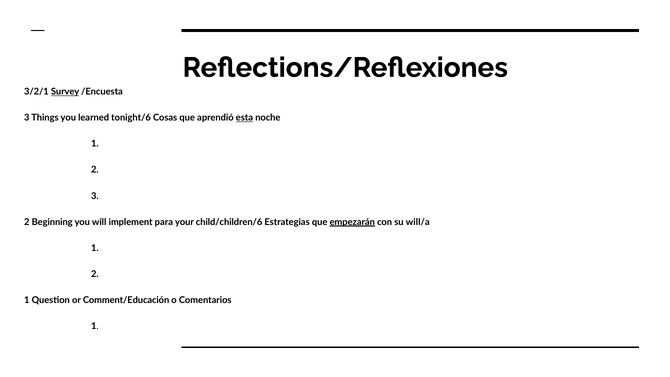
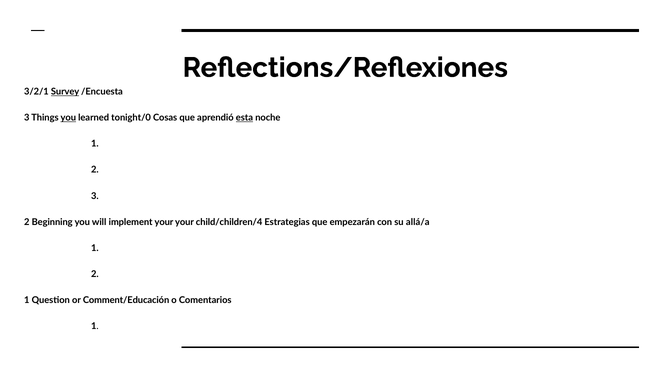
you at (68, 118) underline: none -> present
tonight/6: tonight/6 -> tonight/0
implement para: para -> your
child/children/6: child/children/6 -> child/children/4
empezarán underline: present -> none
will/a: will/a -> allá/a
